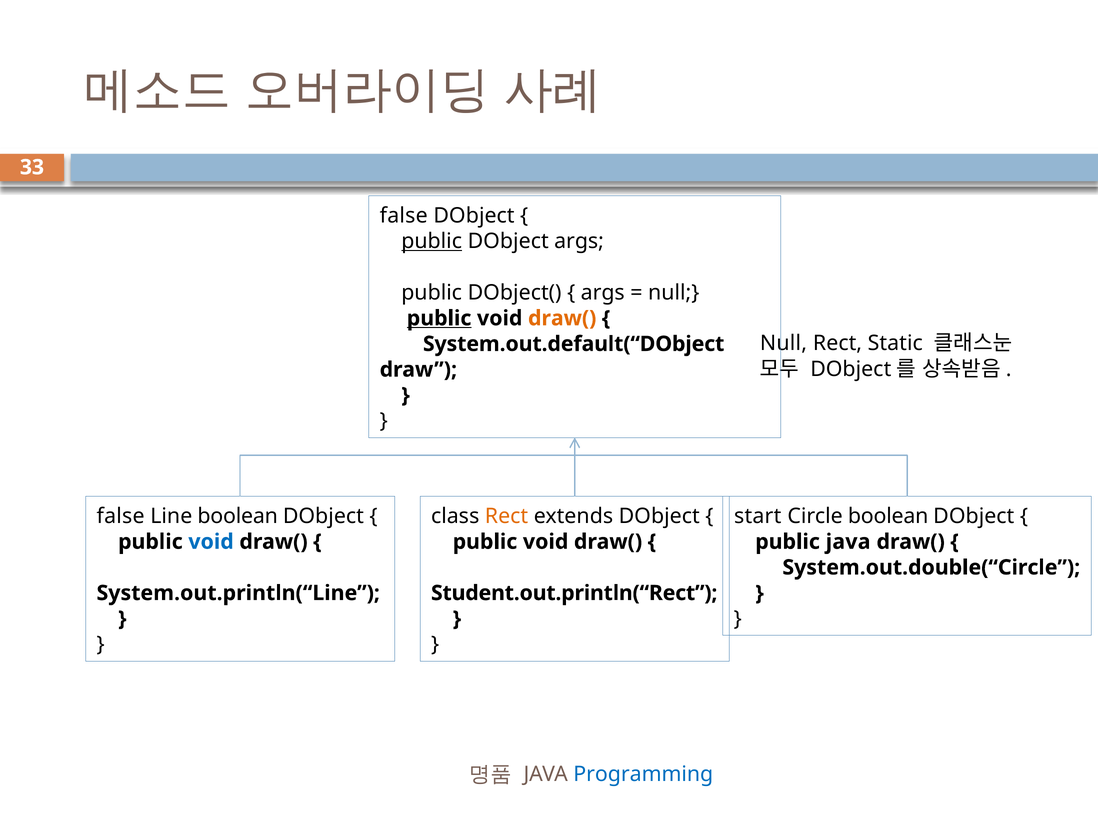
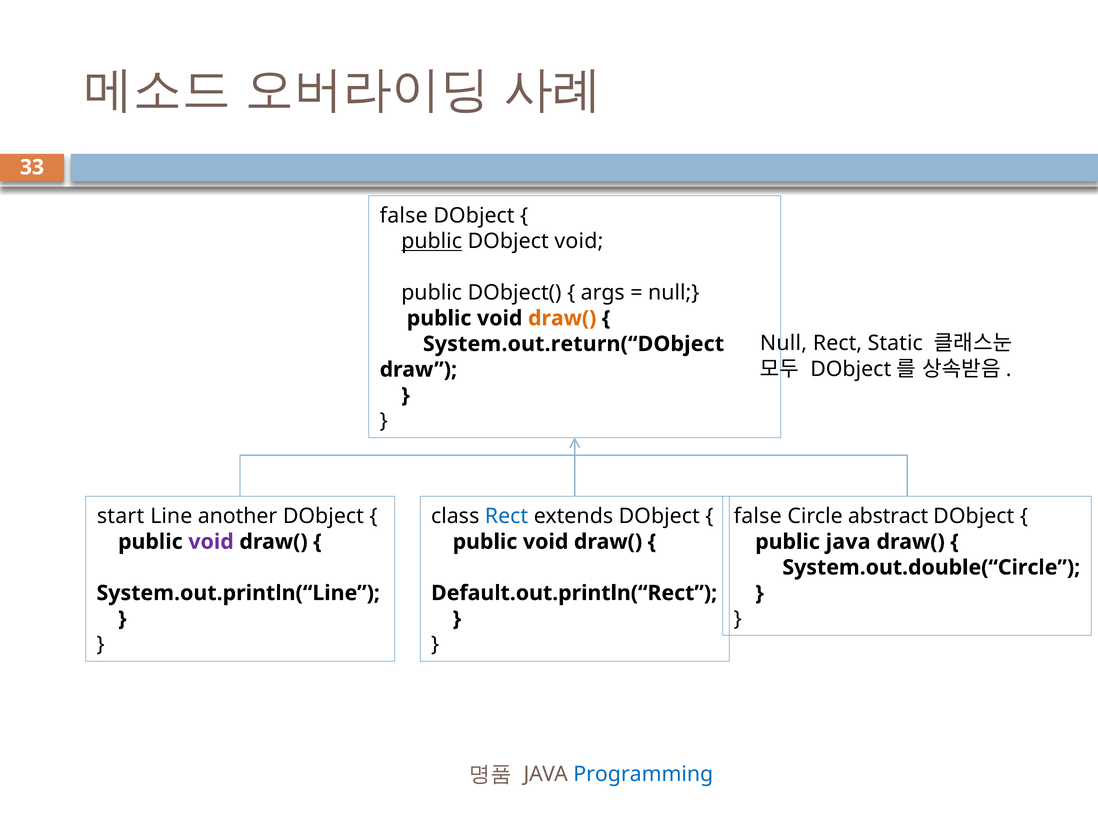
DObject args: args -> void
public at (439, 318) underline: present -> none
System.out.default(“DObject: System.out.default(“DObject -> System.out.return(“DObject
false at (121, 516): false -> start
Line boolean: boolean -> another
Rect at (507, 516) colour: orange -> blue
start at (758, 516): start -> false
Circle boolean: boolean -> abstract
void at (211, 541) colour: blue -> purple
Student.out.println(“Rect: Student.out.println(“Rect -> Default.out.println(“Rect
